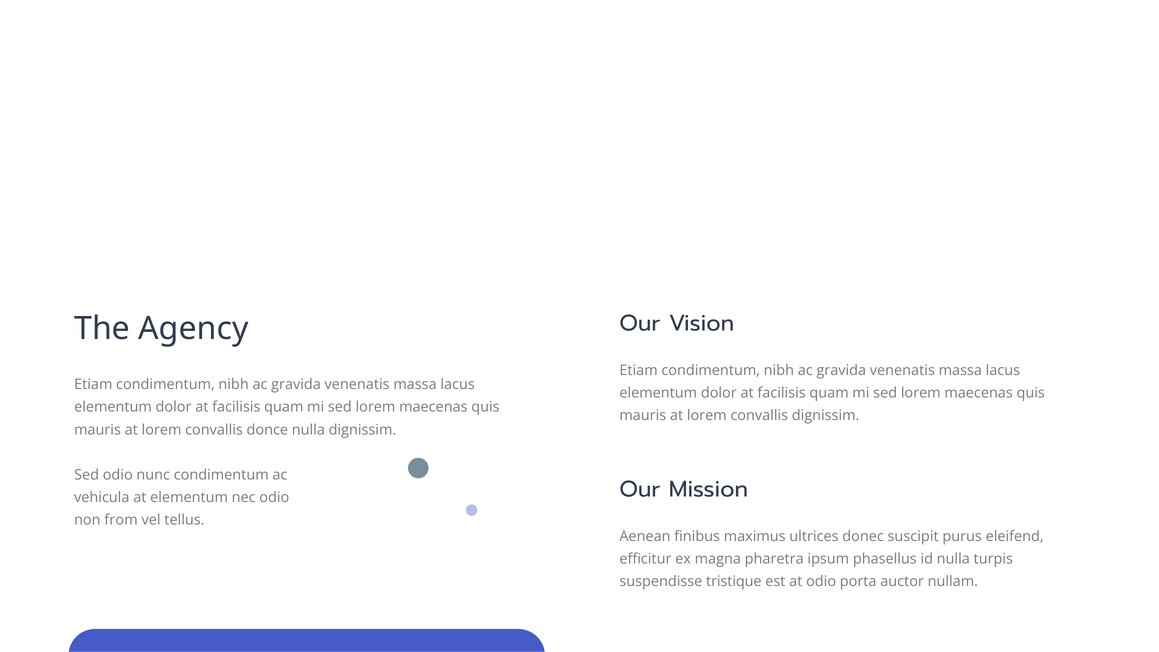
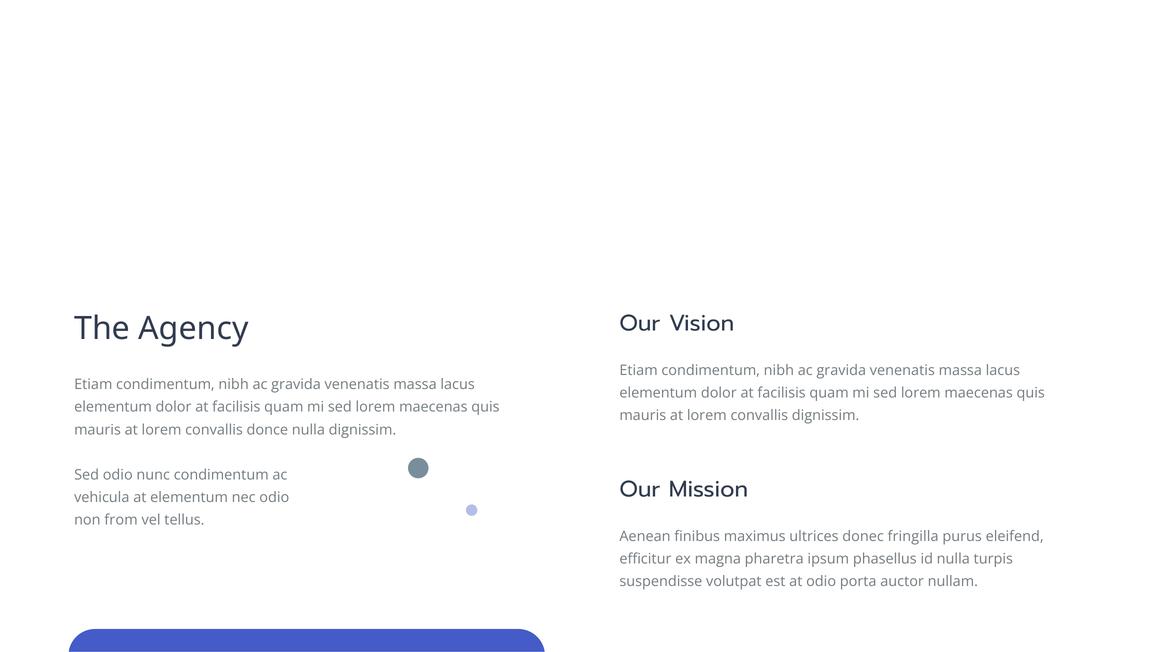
suscipit: suscipit -> fringilla
tristique: tristique -> volutpat
